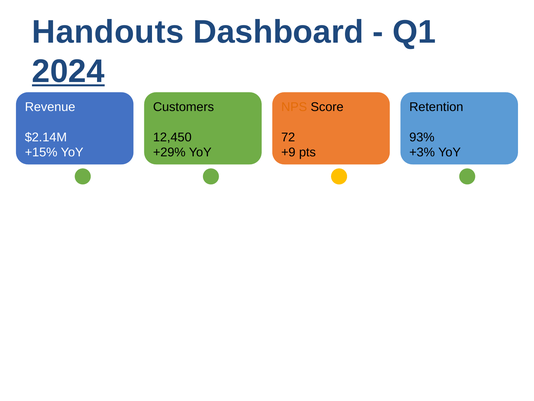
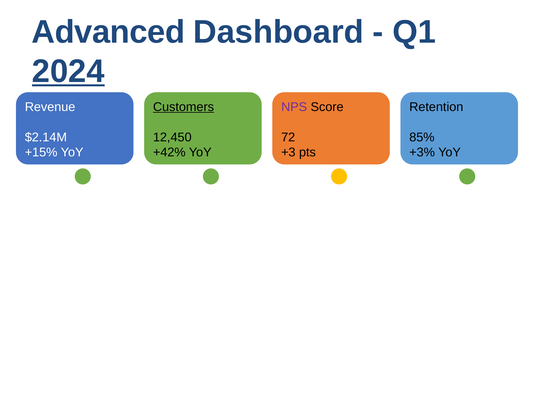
Handouts: Handouts -> Advanced
Customers underline: none -> present
NPS colour: orange -> purple
93%: 93% -> 85%
+29%: +29% -> +42%
+9: +9 -> +3
